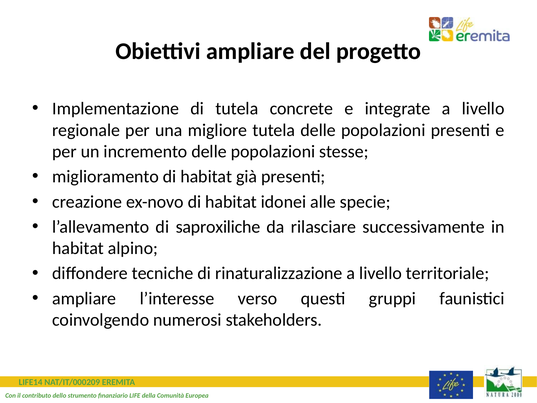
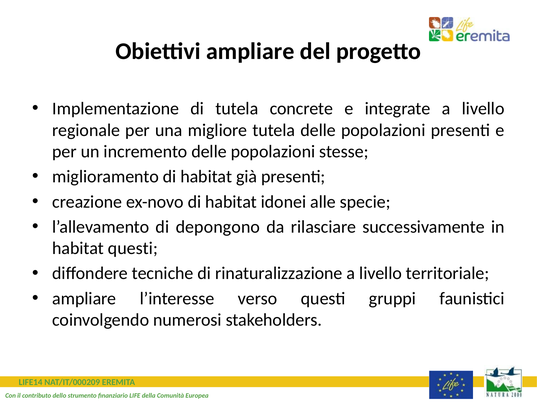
saproxiliche: saproxiliche -> depongono
habitat alpino: alpino -> questi
